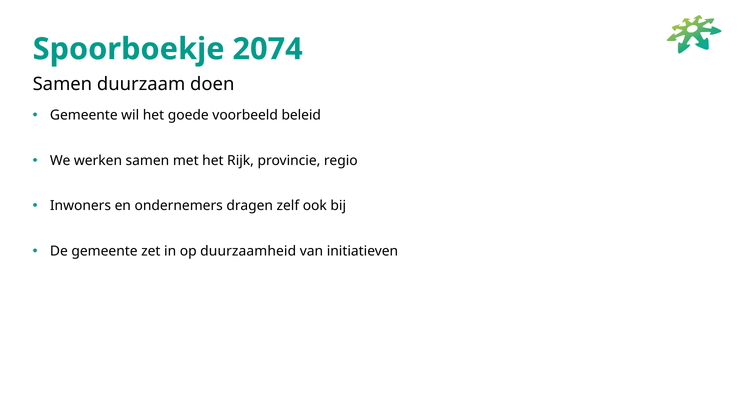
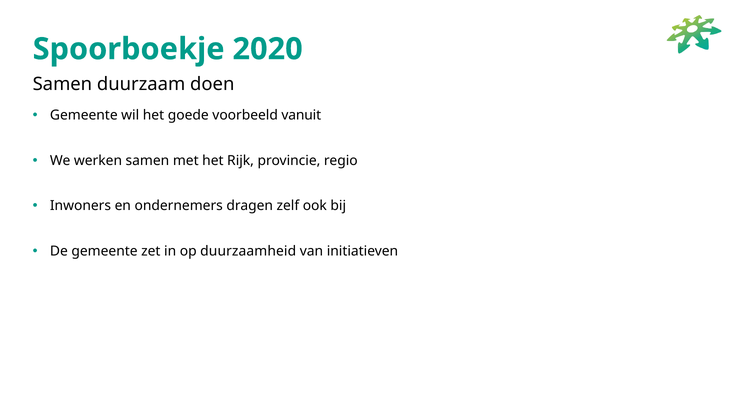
2074: 2074 -> 2020
beleid: beleid -> vanuit
